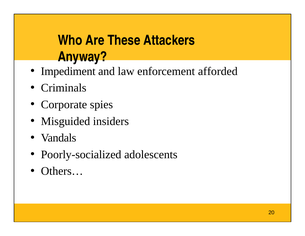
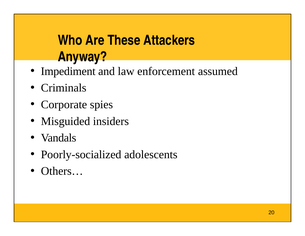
afforded: afforded -> assumed
